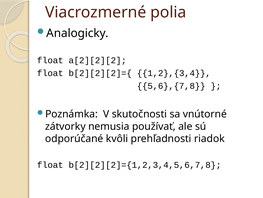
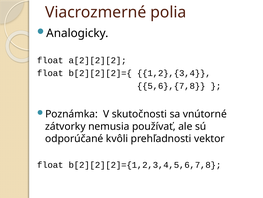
riadok: riadok -> vektor
